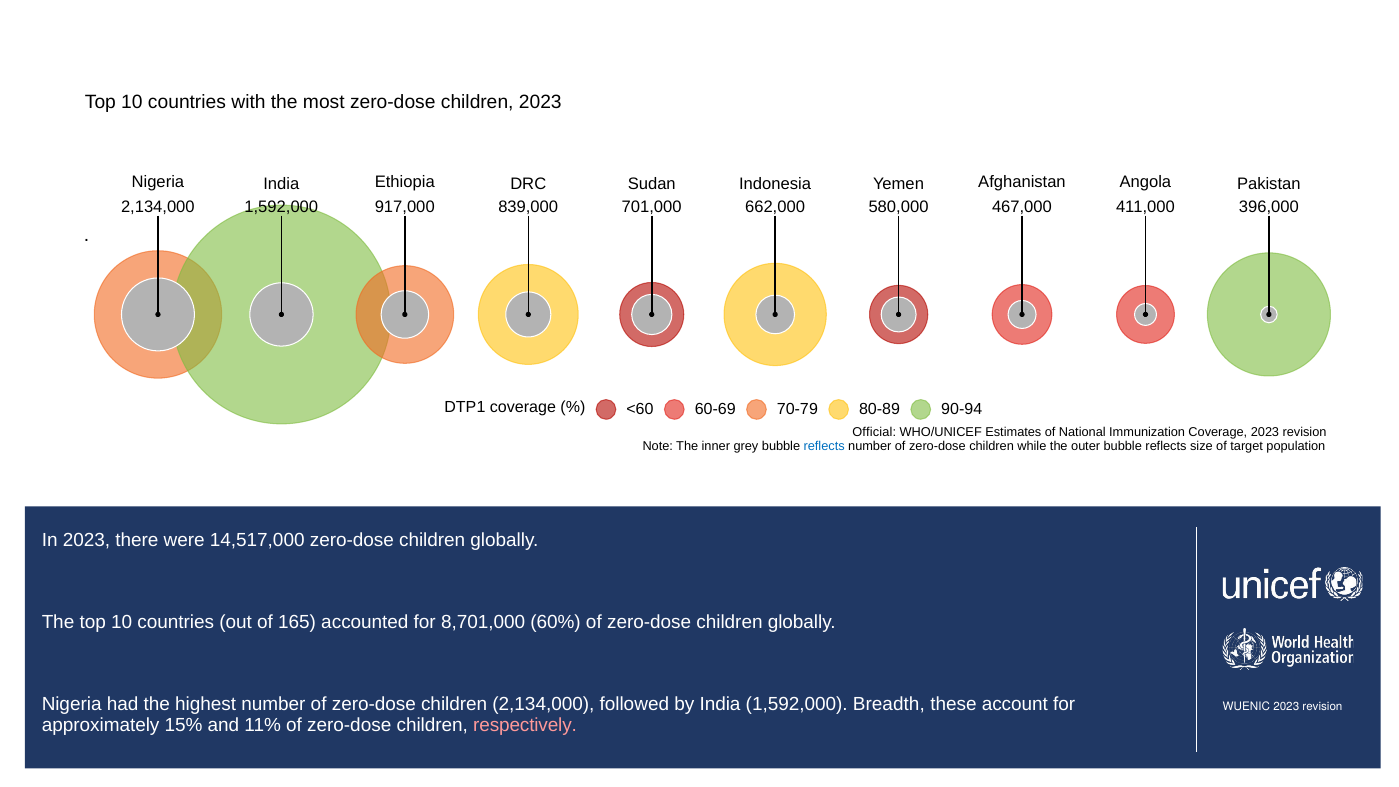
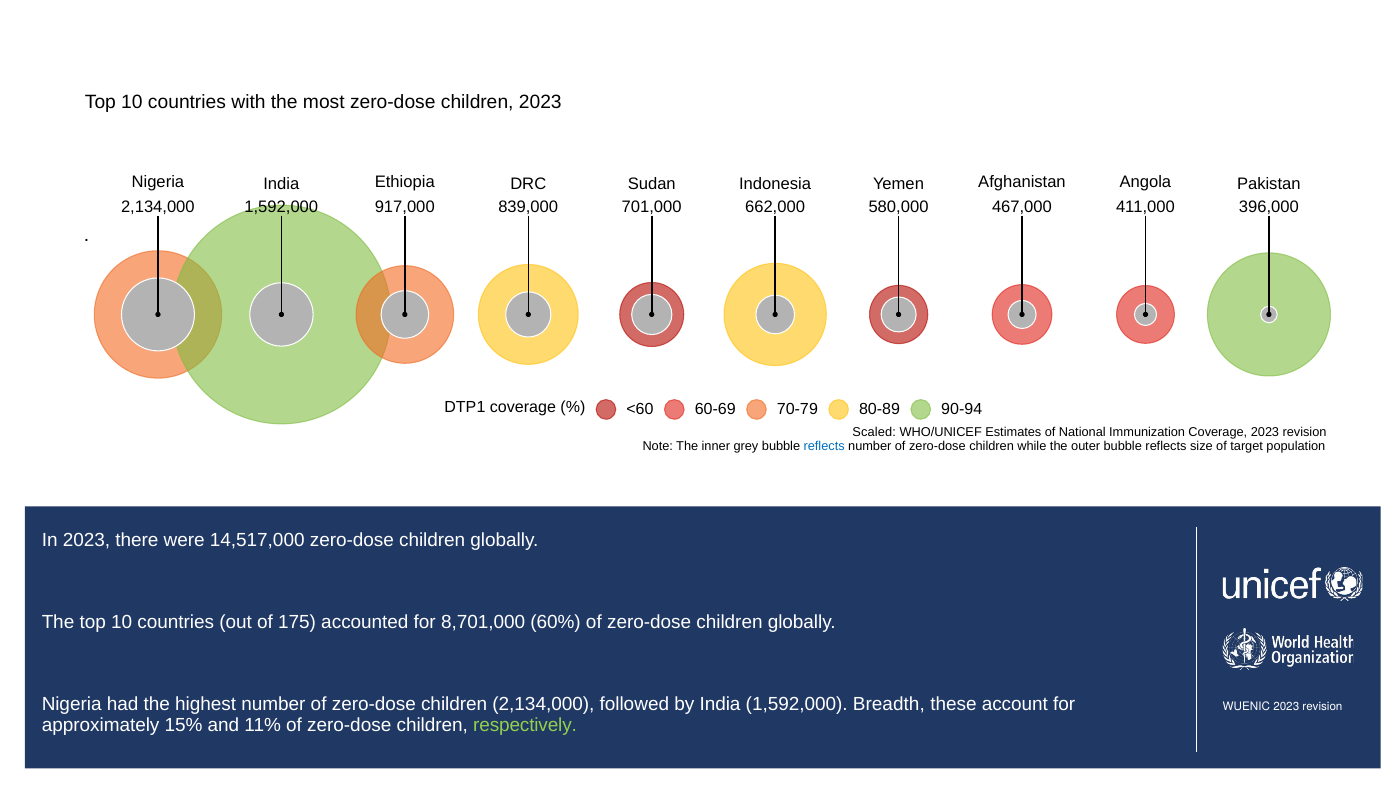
Official: Official -> Scaled
165: 165 -> 175
respectively colour: pink -> light green
